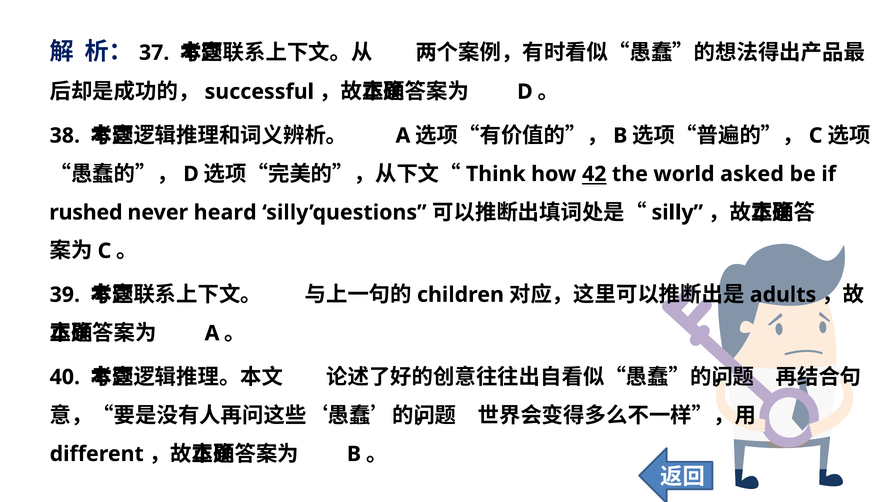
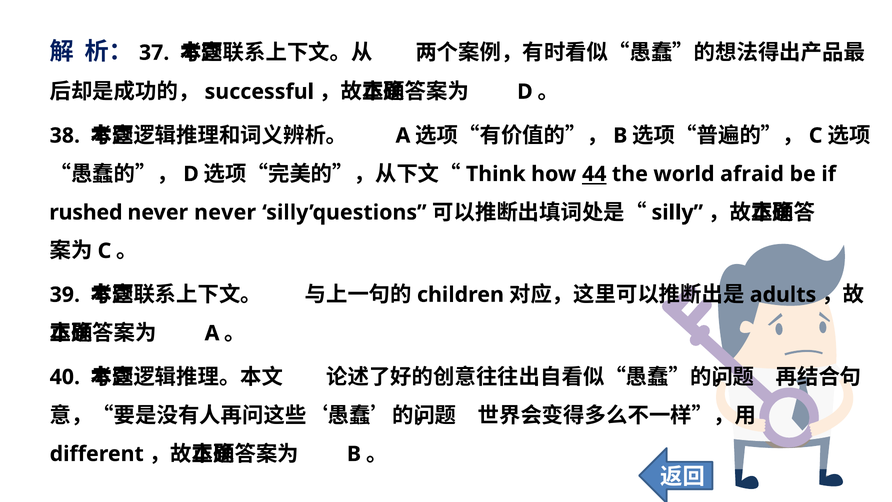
42: 42 -> 44
asked: asked -> afraid
never heard: heard -> never
